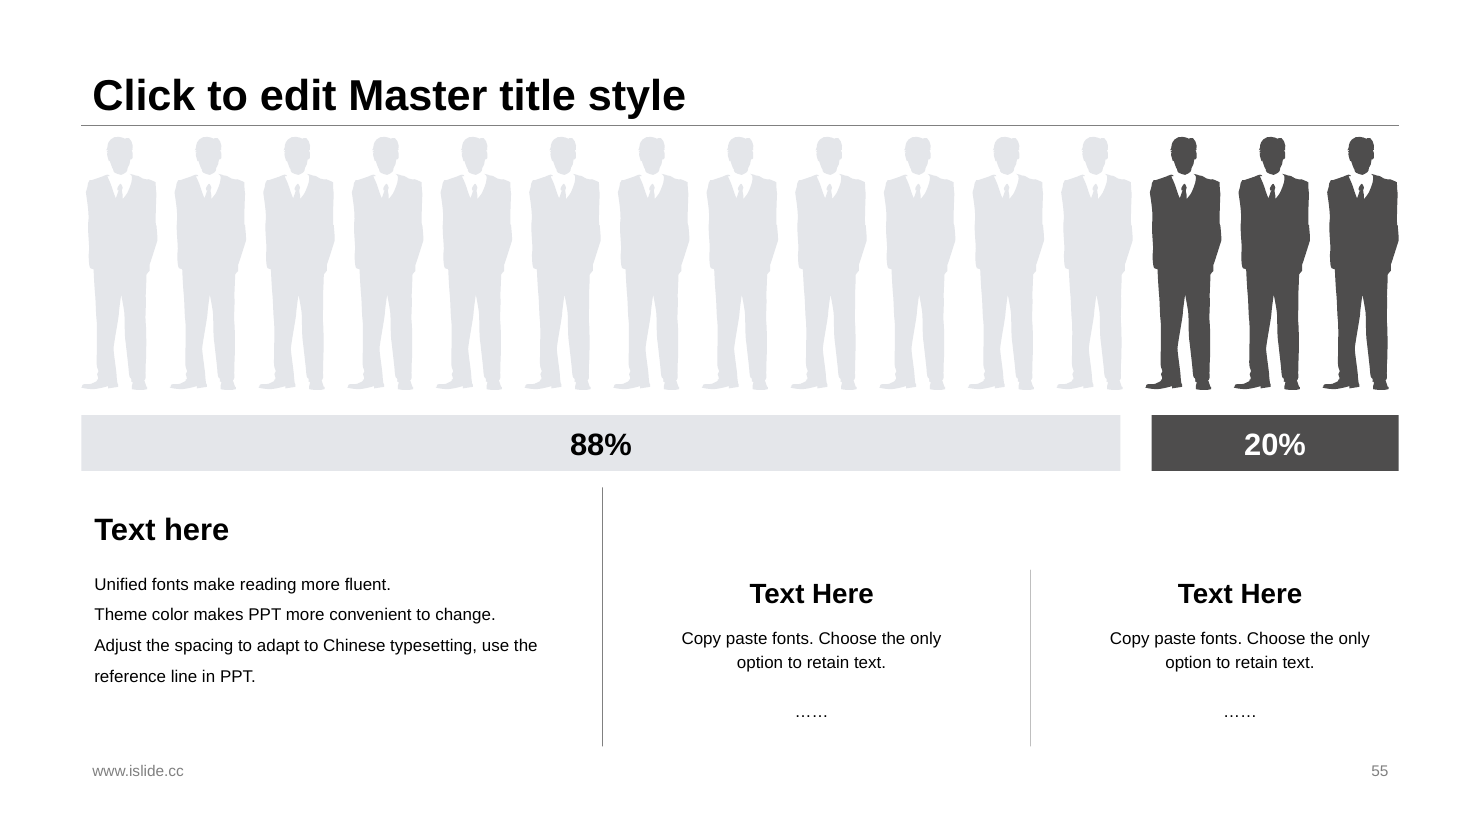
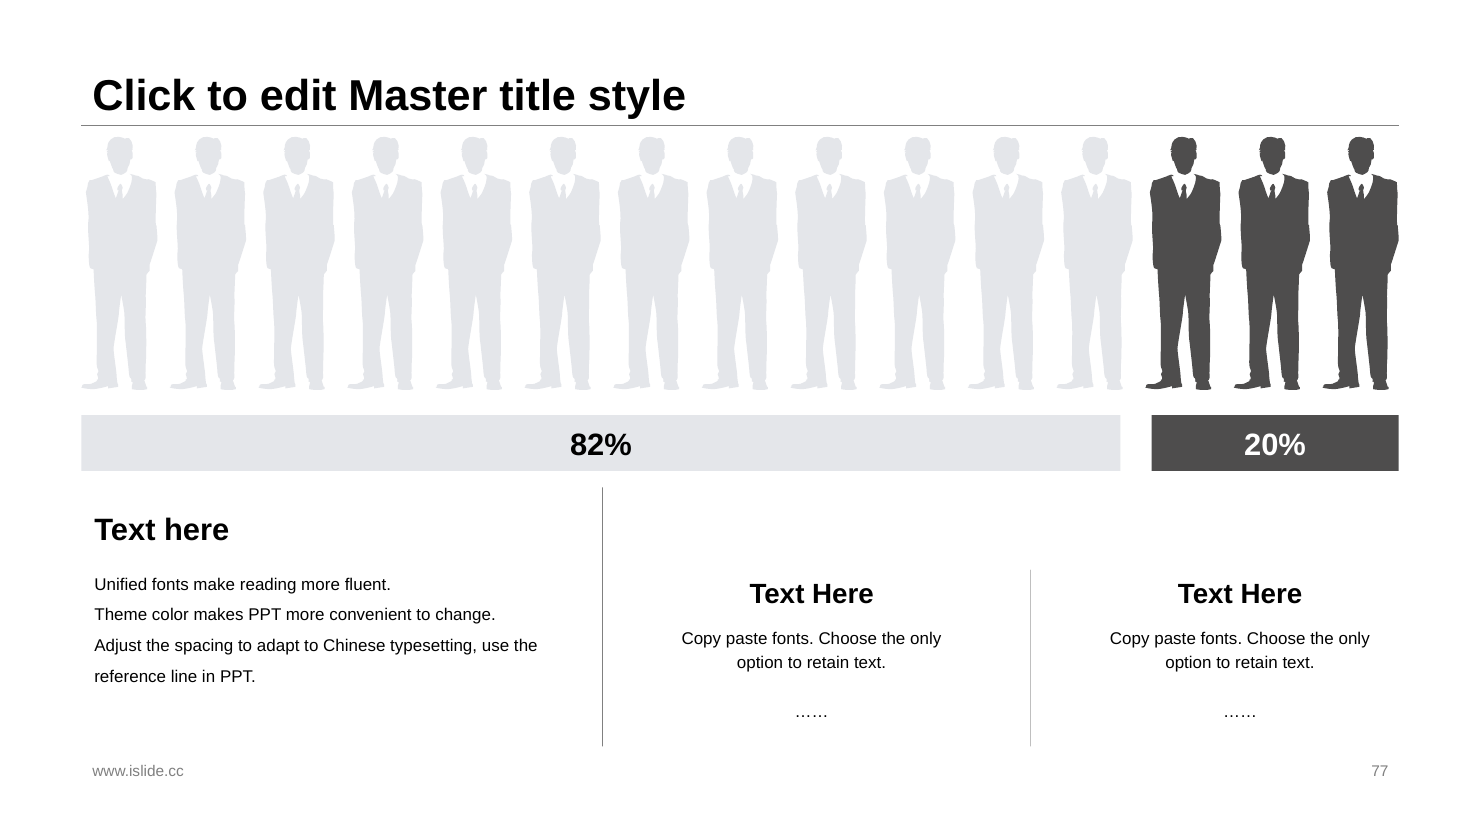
88%: 88% -> 82%
55: 55 -> 77
